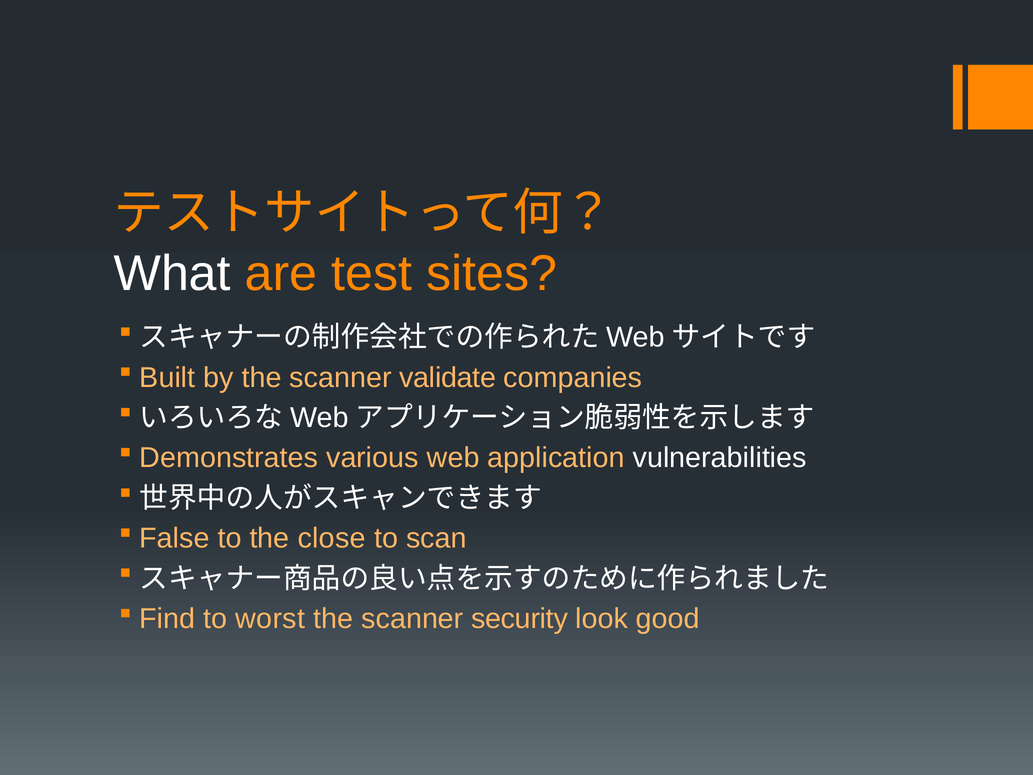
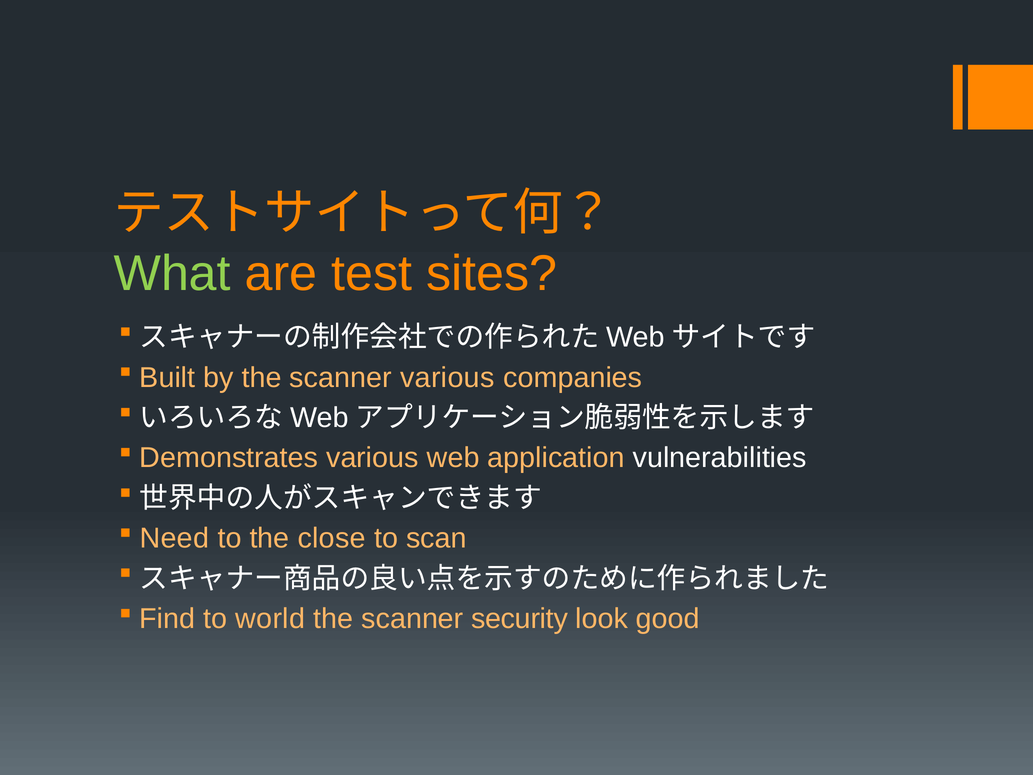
What colour: white -> light green
scanner validate: validate -> various
False: False -> Need
worst: worst -> world
